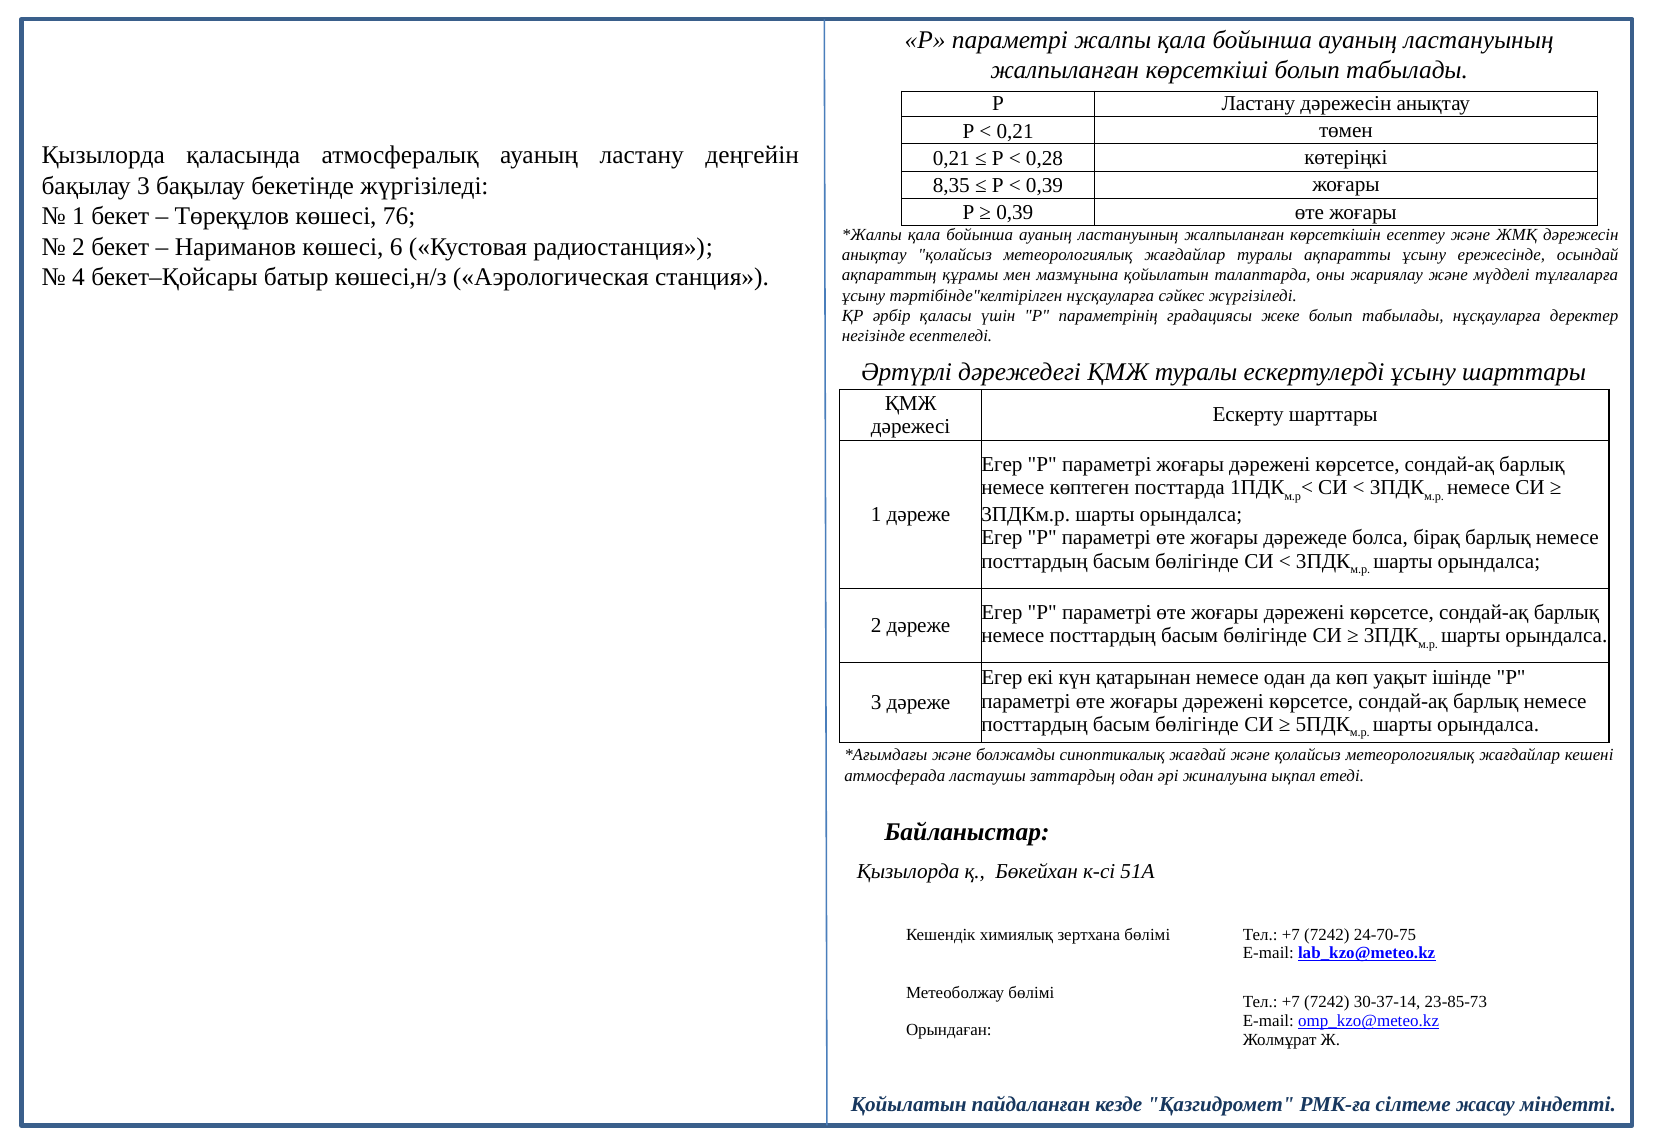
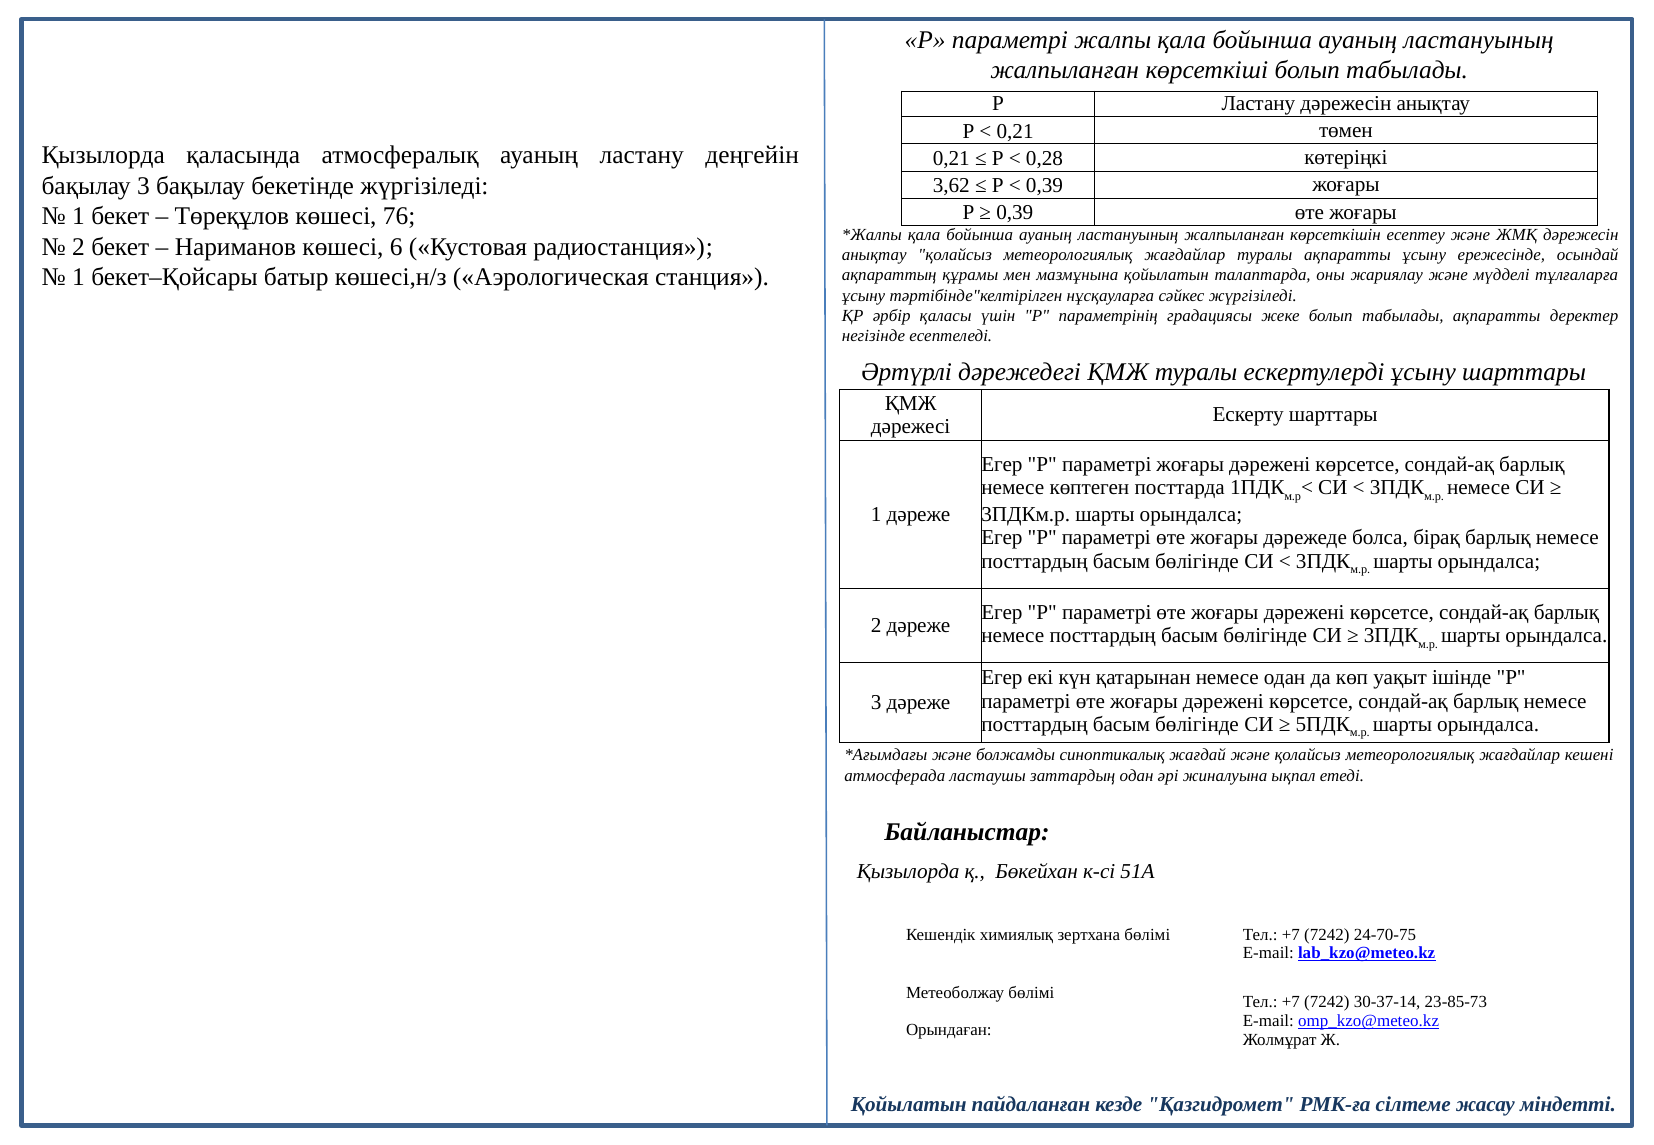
8,35: 8,35 -> 3,62
4 at (79, 277): 4 -> 1
табылады нұсқауларға: нұсқауларға -> ақпаратты
